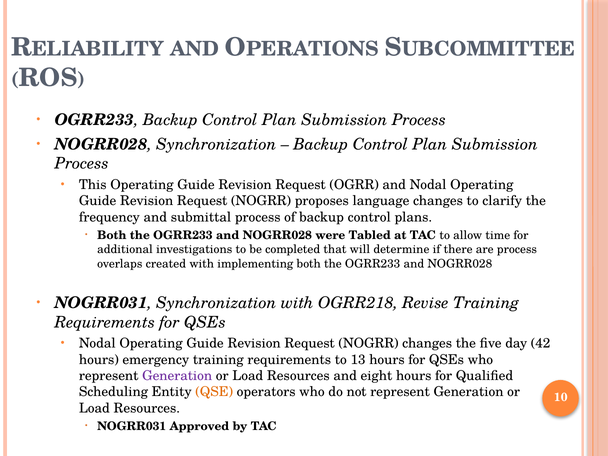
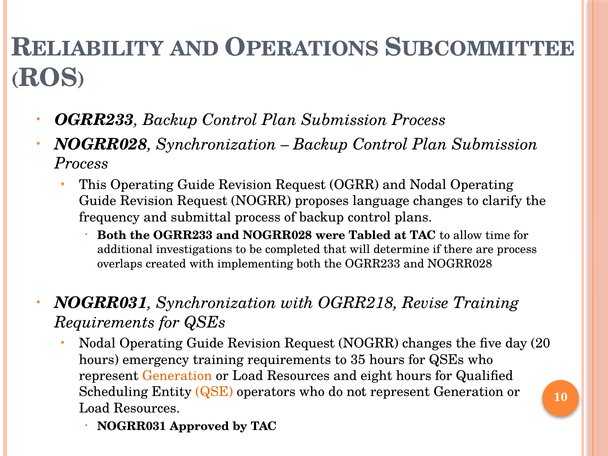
42: 42 -> 20
13: 13 -> 35
Generation at (177, 376) colour: purple -> orange
